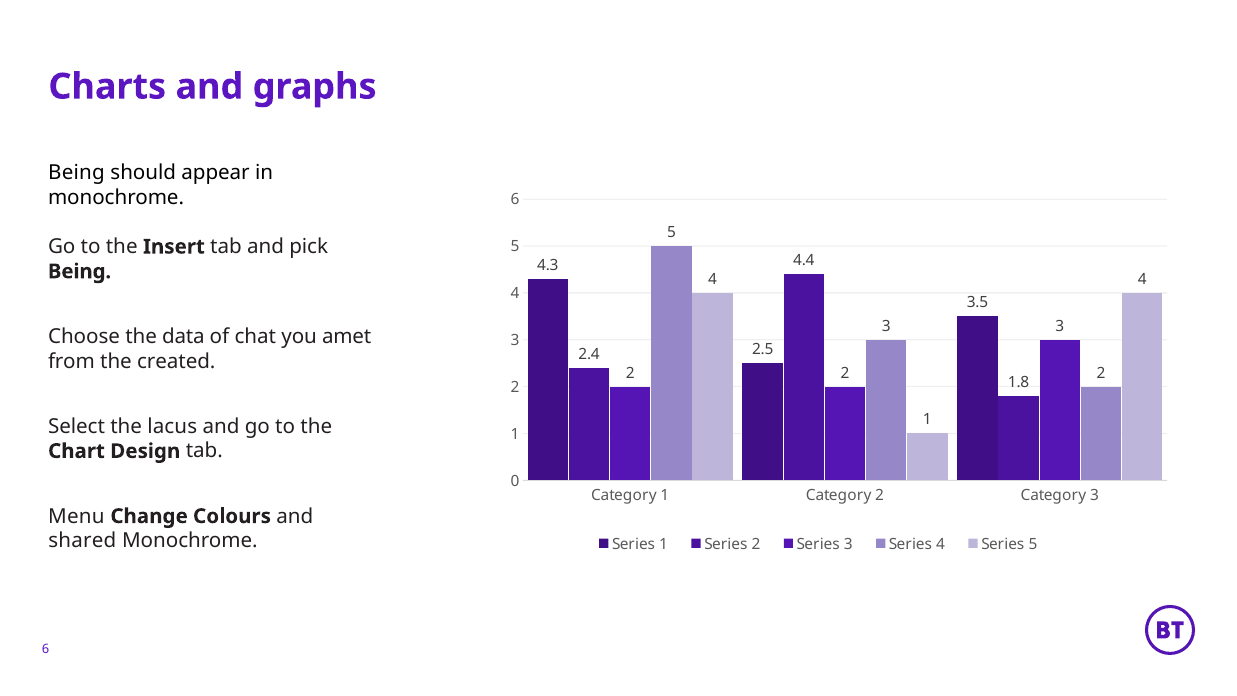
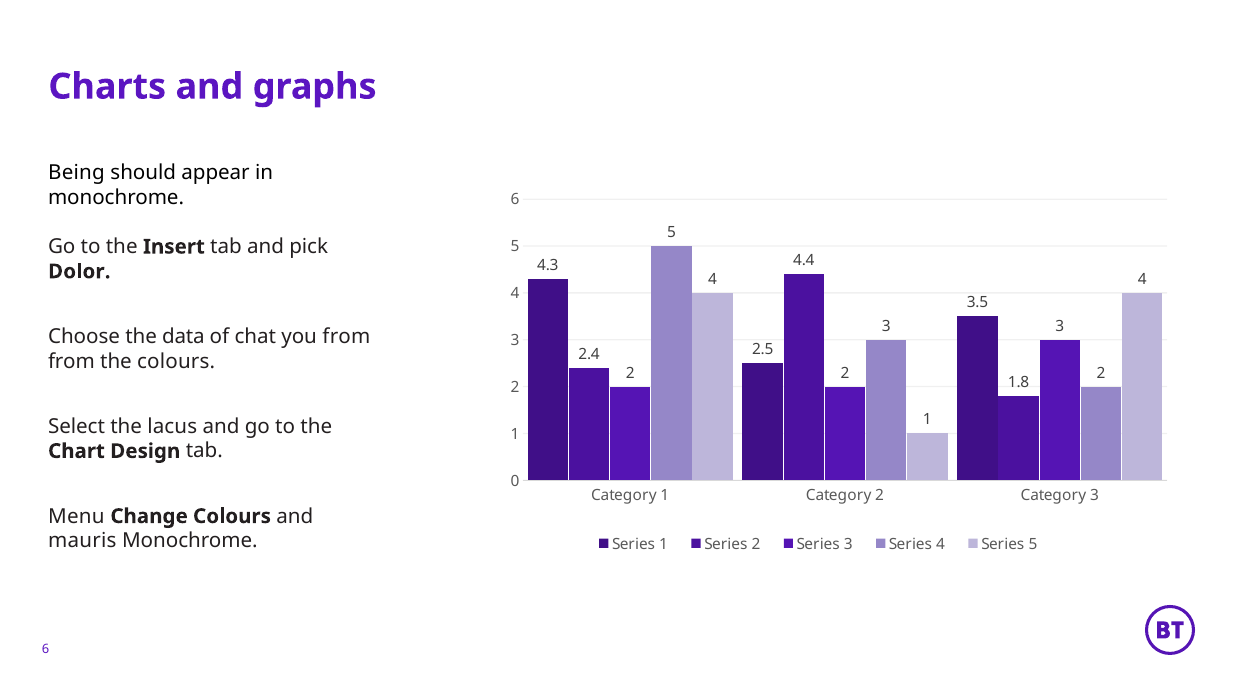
Being at (79, 271): Being -> Dolor
you amet: amet -> from
the created: created -> colours
shared: shared -> mauris
